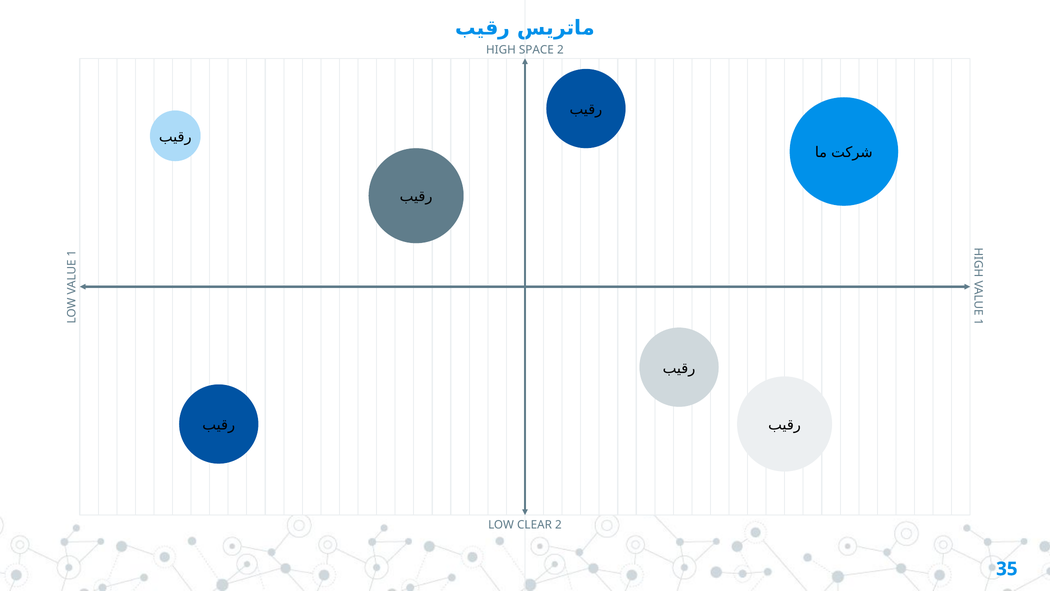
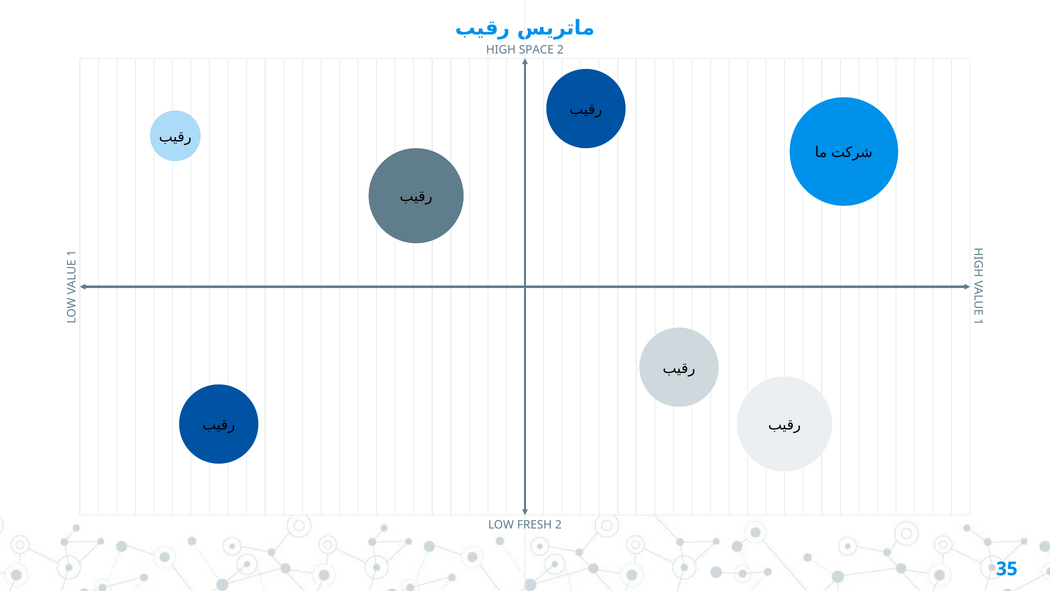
CLEAR: CLEAR -> FRESH
